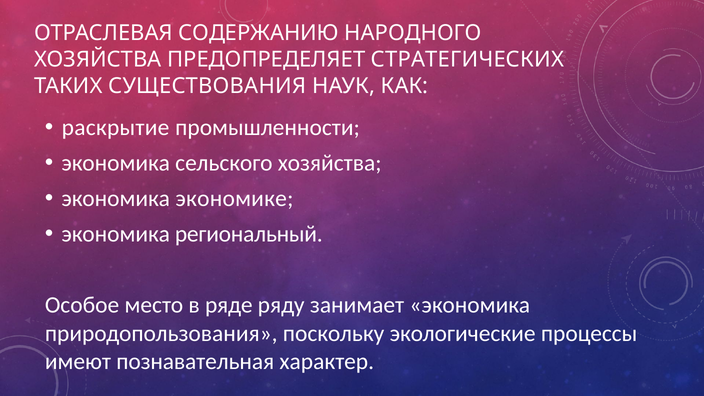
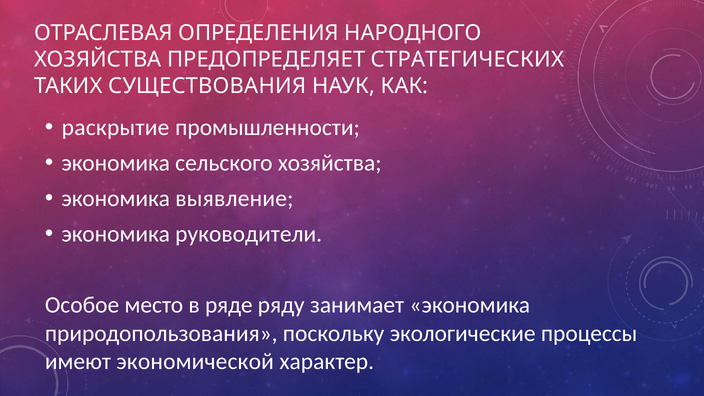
СОДЕРЖАНИЮ: СОДЕРЖАНИЮ -> ОПРЕДЕЛЕНИЯ
экономике: экономике -> выявление
региональный: региональный -> руководители
познавательная: познавательная -> экономической
